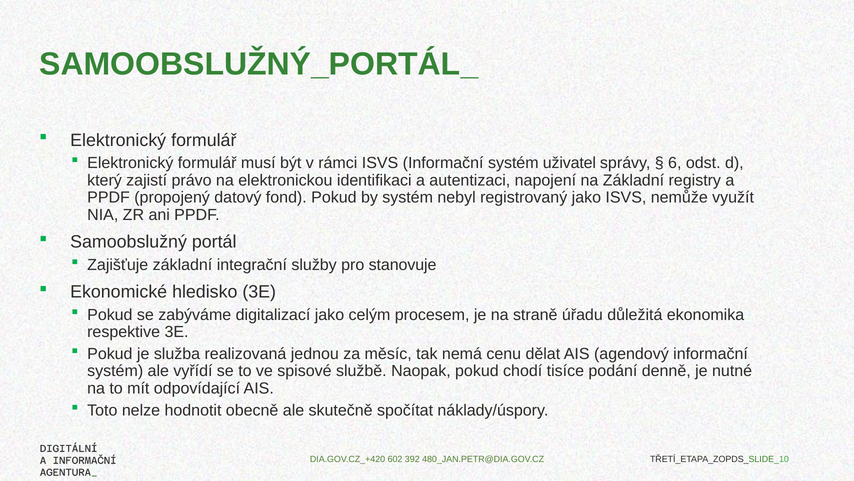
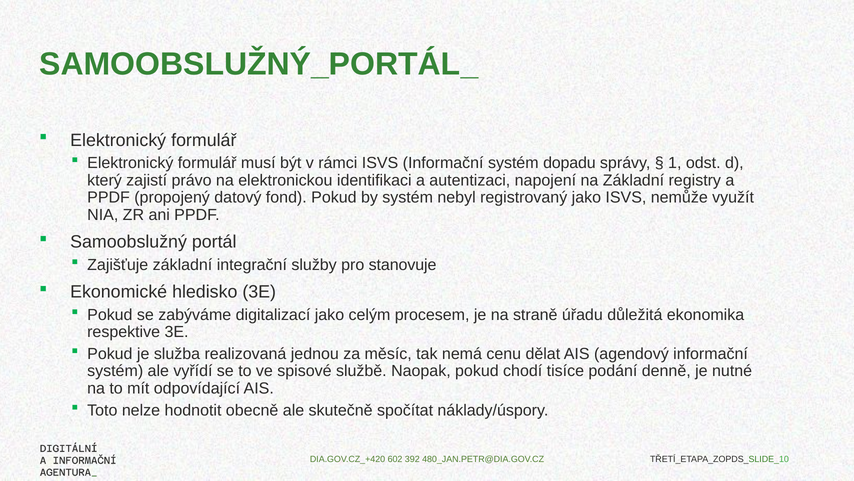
uživatel: uživatel -> dopadu
6: 6 -> 1
